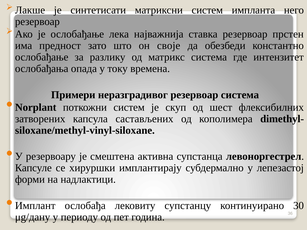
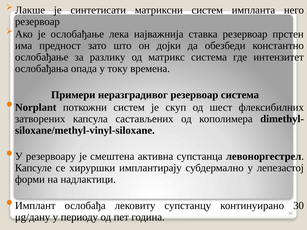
своје: своје -> дојки
